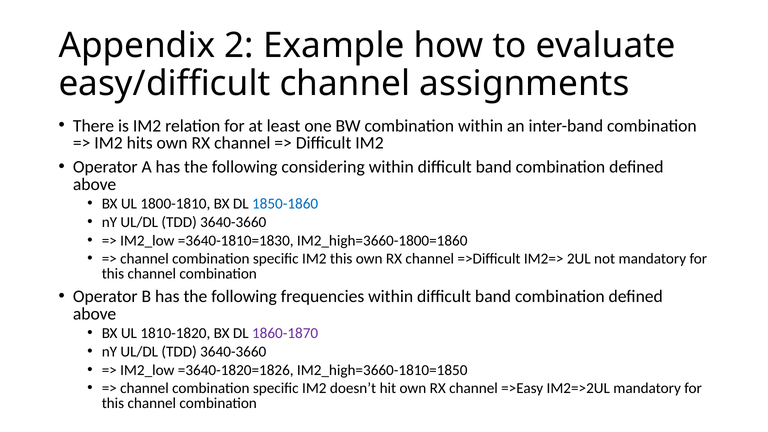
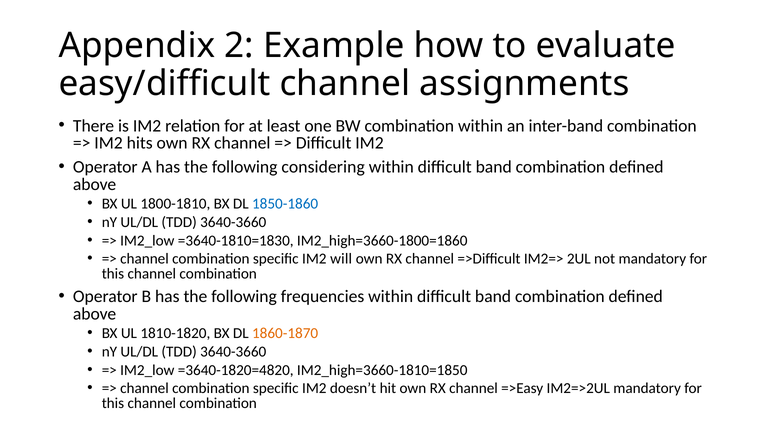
IM2 this: this -> will
1860-1870 colour: purple -> orange
=3640-1820=1826: =3640-1820=1826 -> =3640-1820=4820
